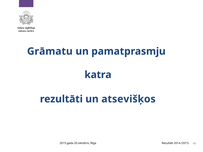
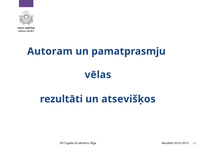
Grāmatu: Grāmatu -> Autoram
katra: katra -> vēlas
